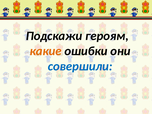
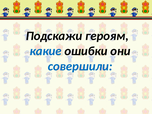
какие colour: orange -> blue
